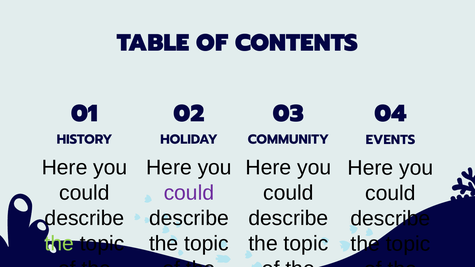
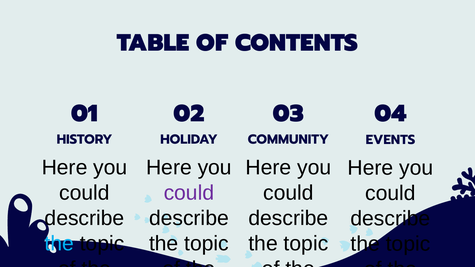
the at (59, 244) colour: light green -> light blue
